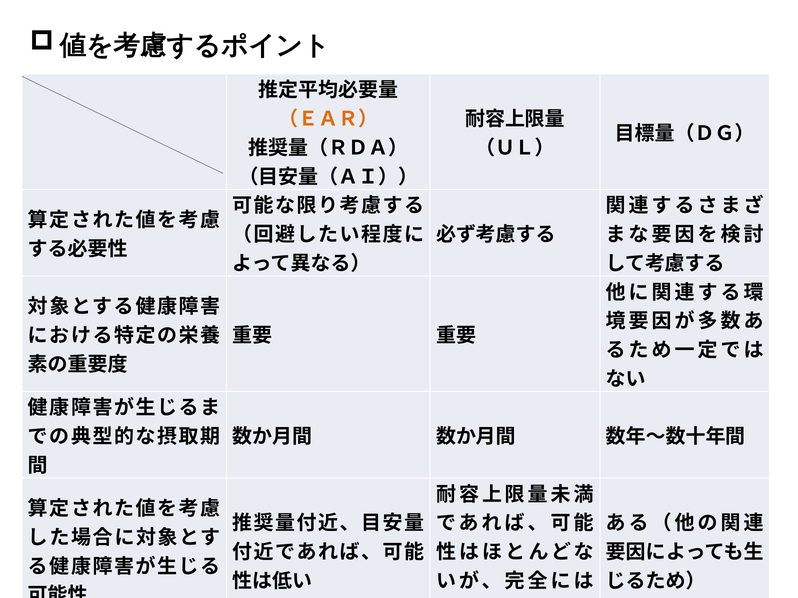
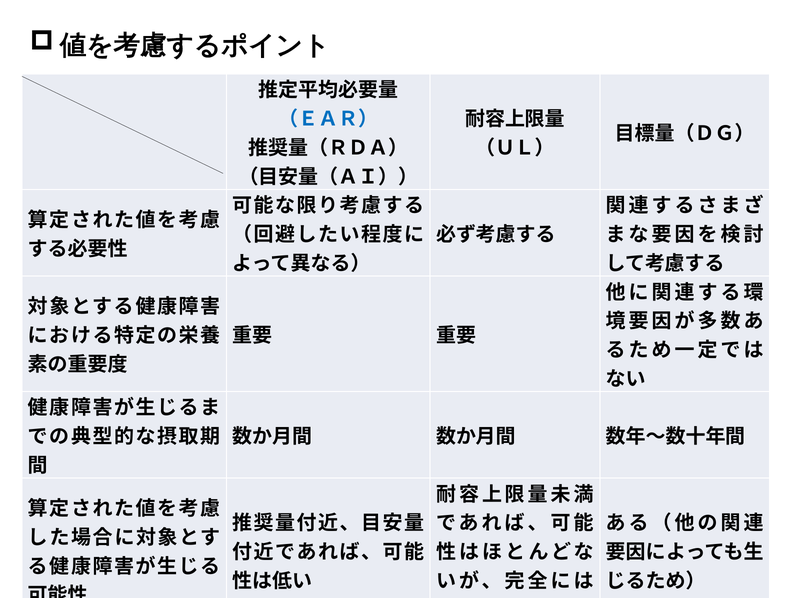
（ＥＡＲ） colour: orange -> blue
